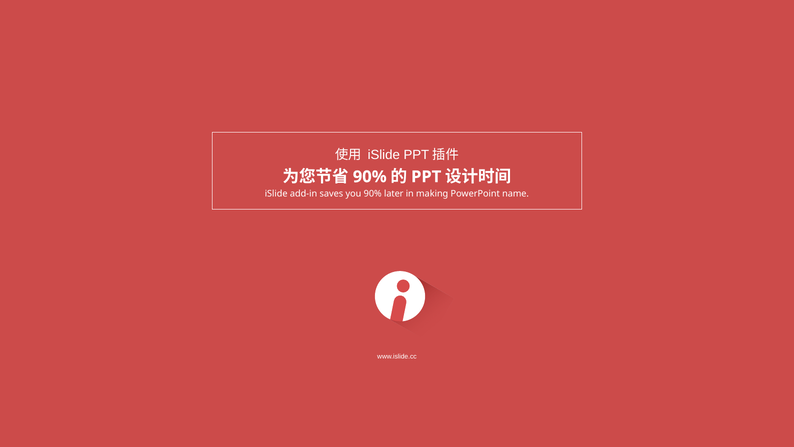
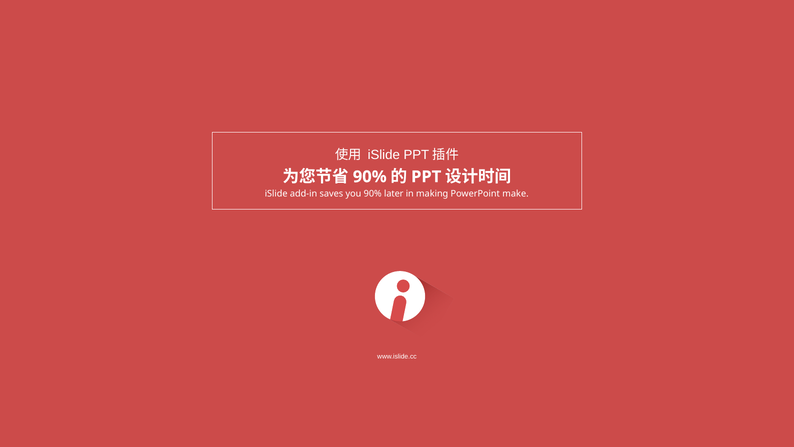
name: name -> make
